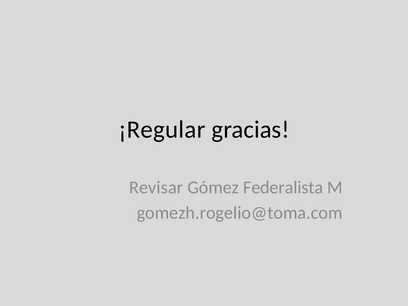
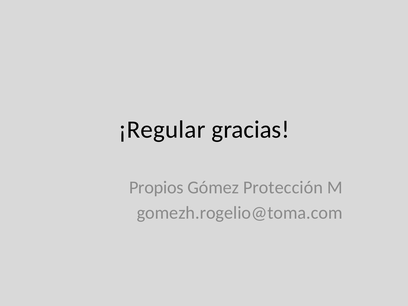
Revisar: Revisar -> Propios
Federalista: Federalista -> Protección
